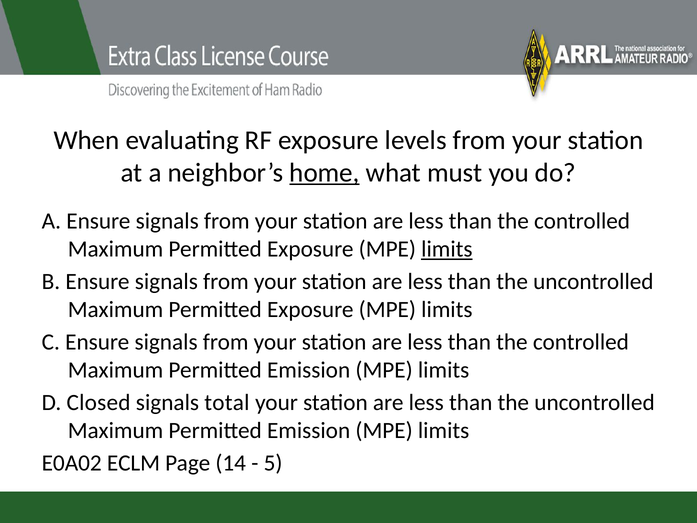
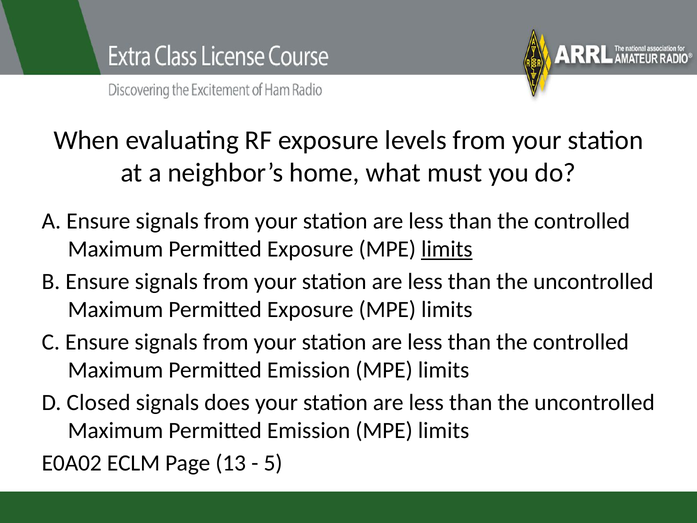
home underline: present -> none
total: total -> does
14: 14 -> 13
